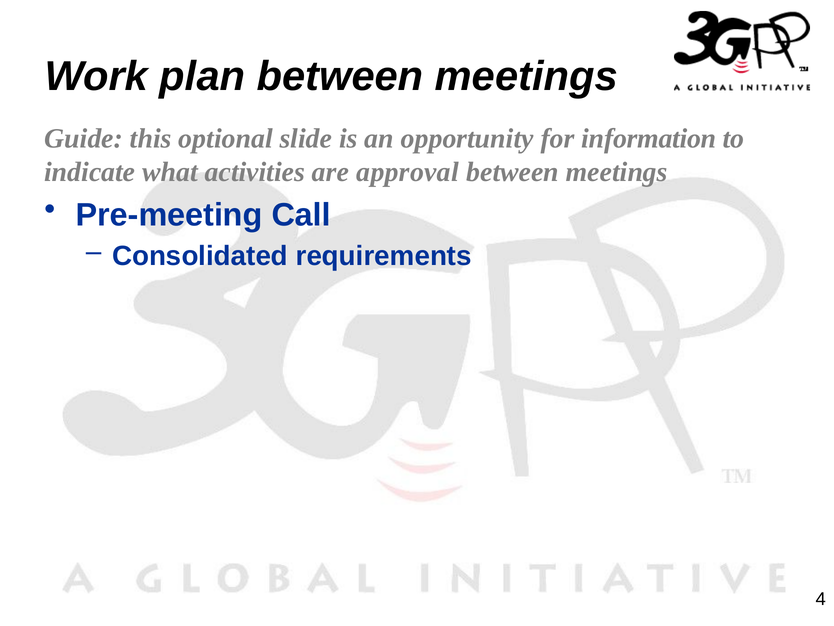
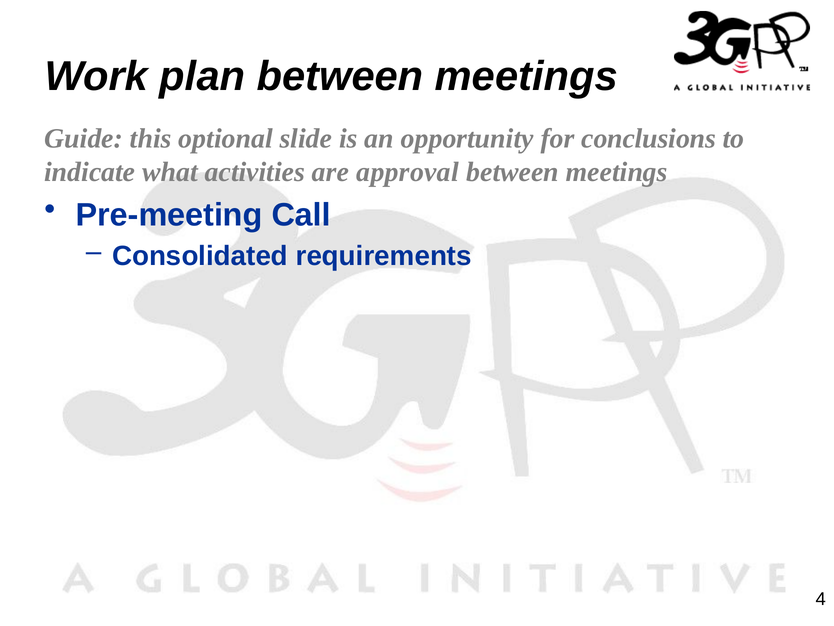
information: information -> conclusions
